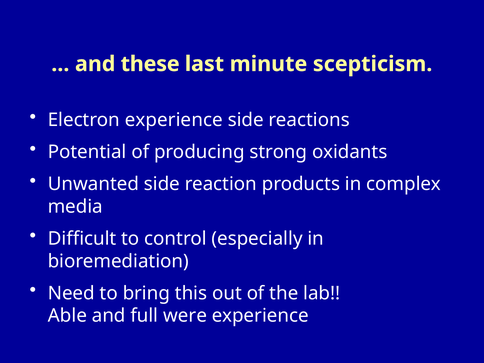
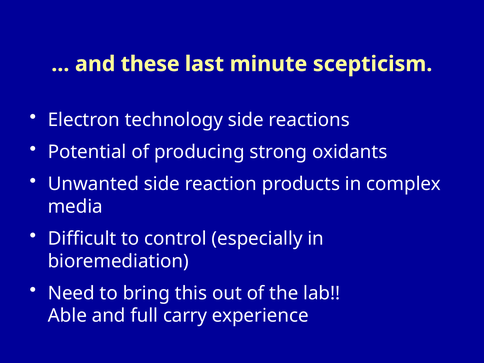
Electron experience: experience -> technology
were: were -> carry
